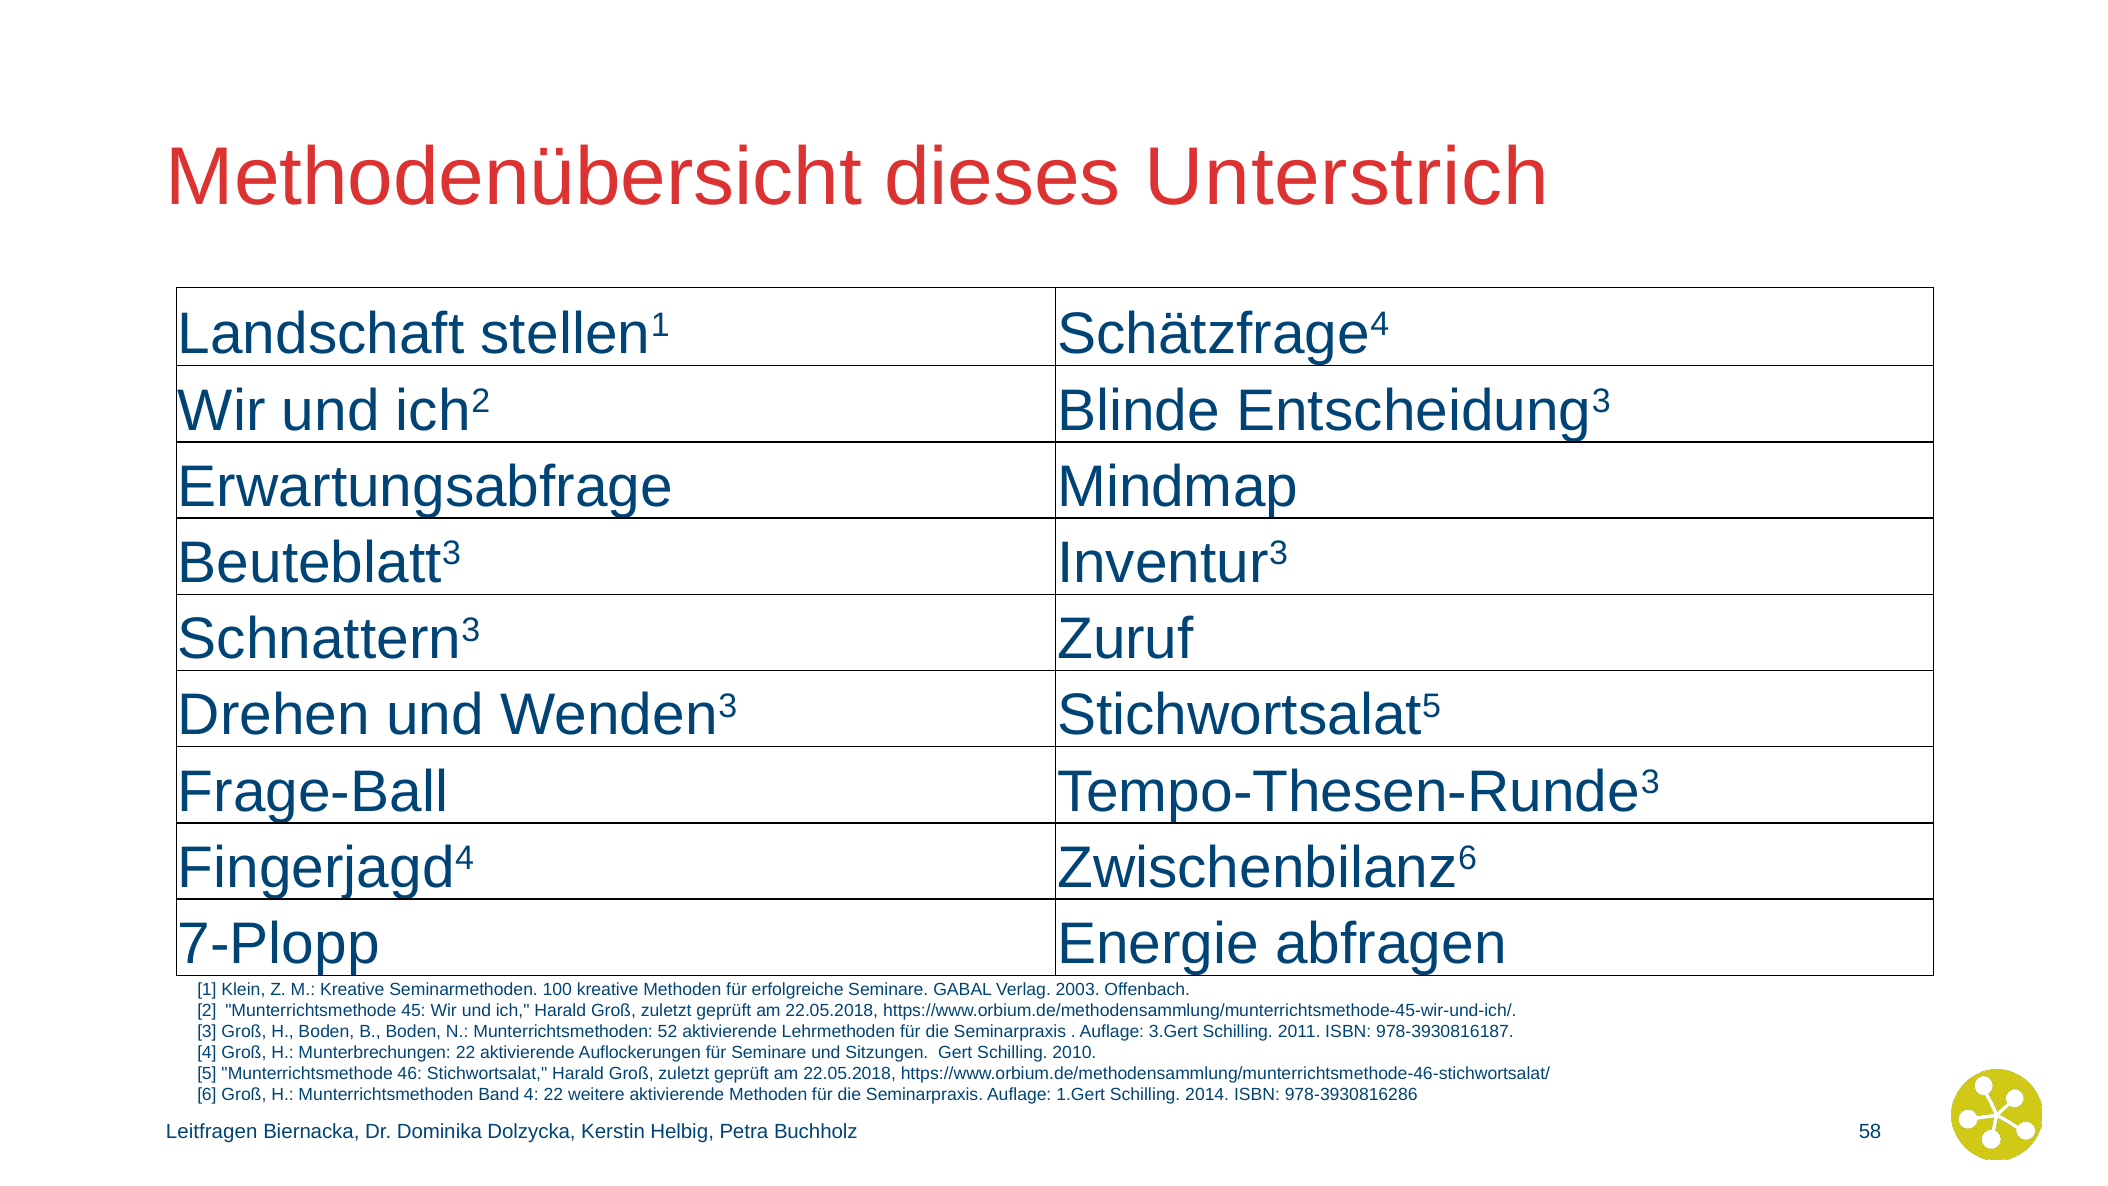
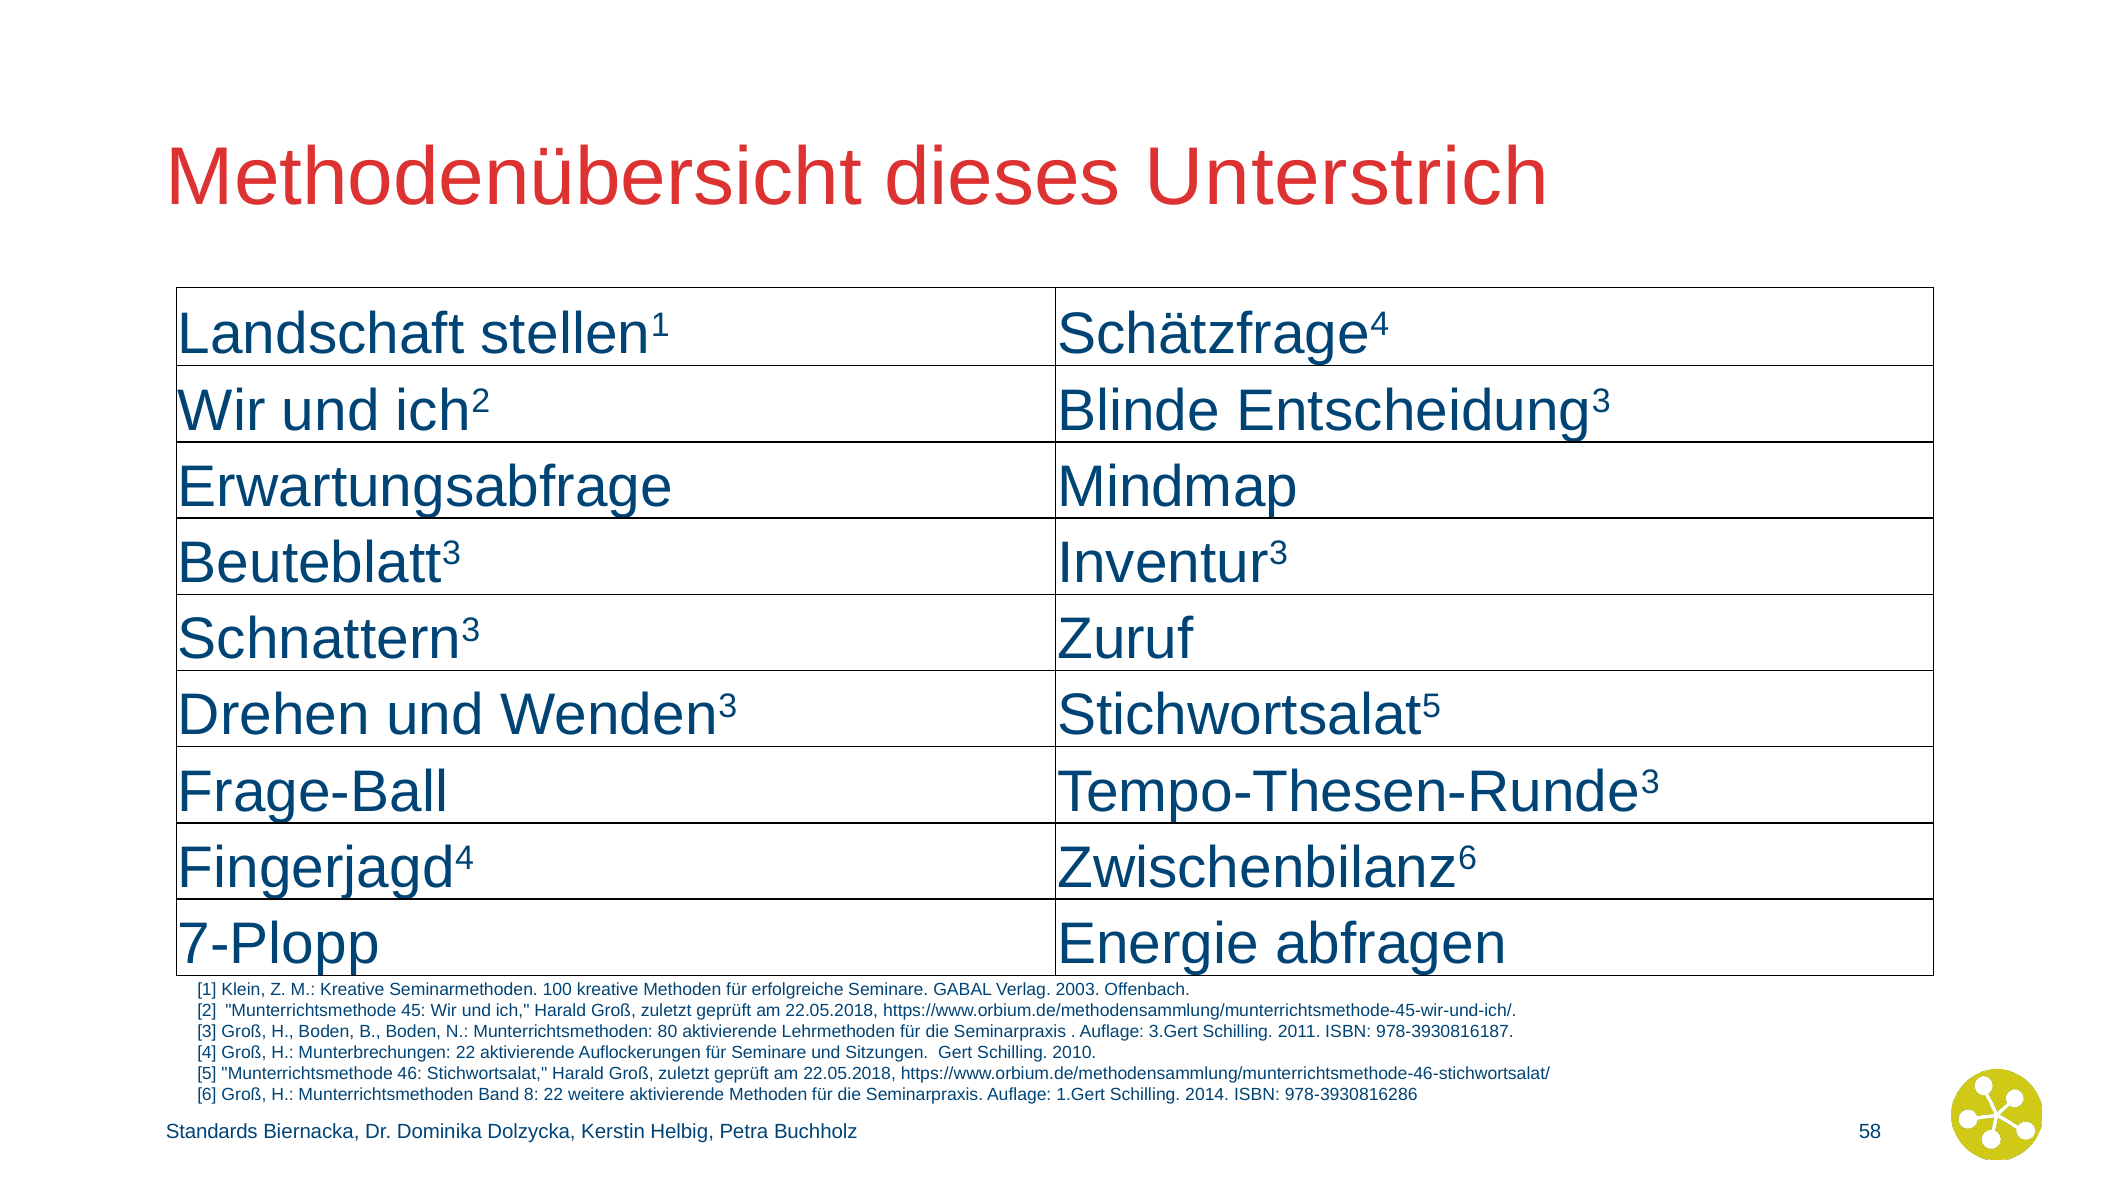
52: 52 -> 80
Band 4: 4 -> 8
Leitfragen: Leitfragen -> Standards
